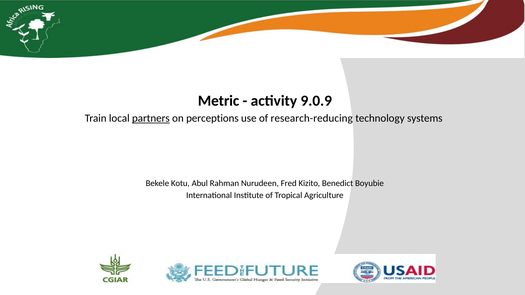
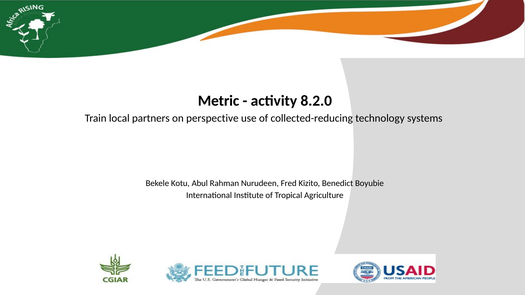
9.0.9: 9.0.9 -> 8.2.0
partners underline: present -> none
perceptions: perceptions -> perspective
research-reducing: research-reducing -> collected-reducing
